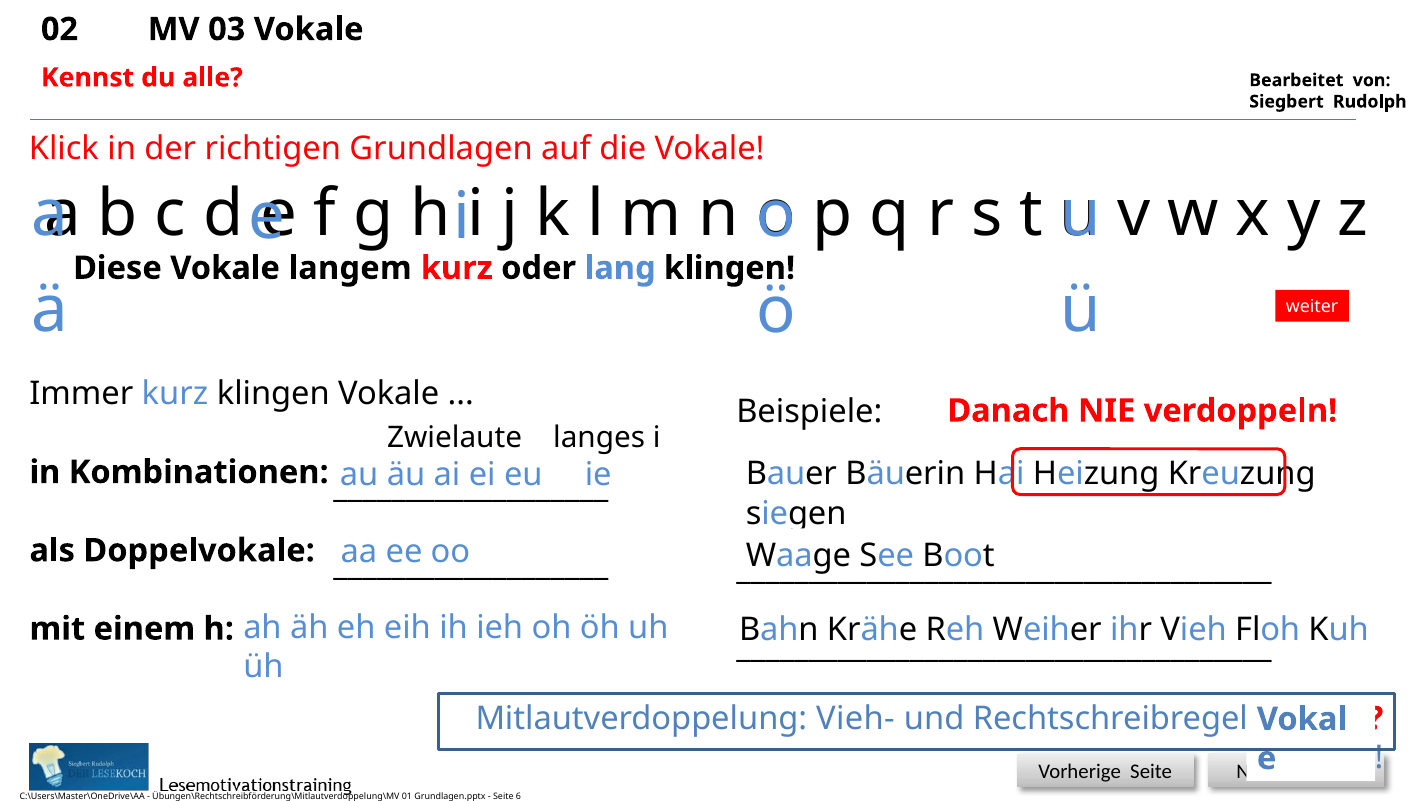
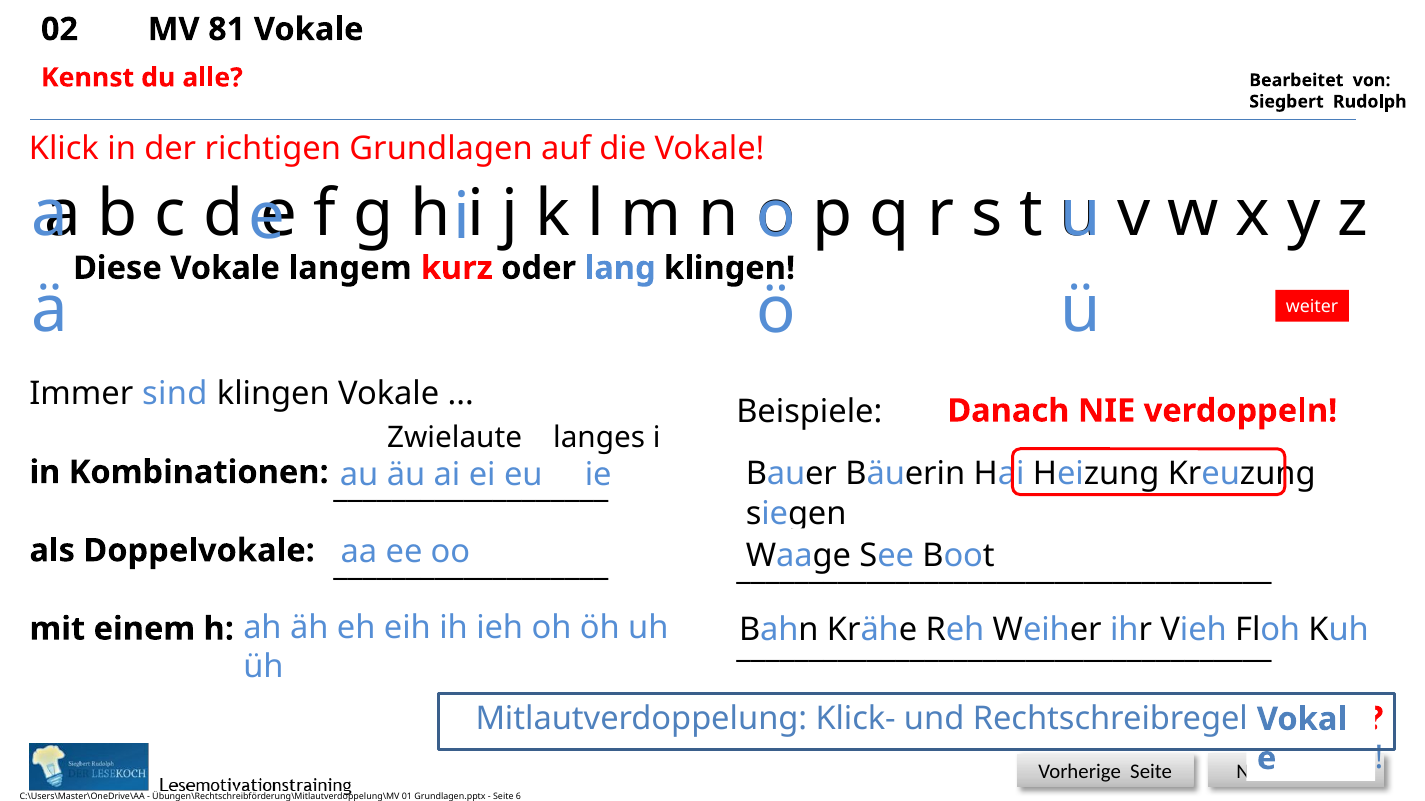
03: 03 -> 81
Immer kurz: kurz -> sind
Vieh-: Vieh- -> Klick-
